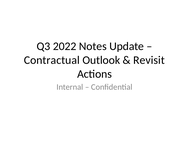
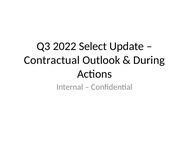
Notes: Notes -> Select
Revisit: Revisit -> During
